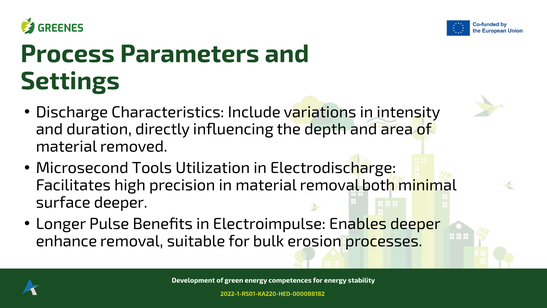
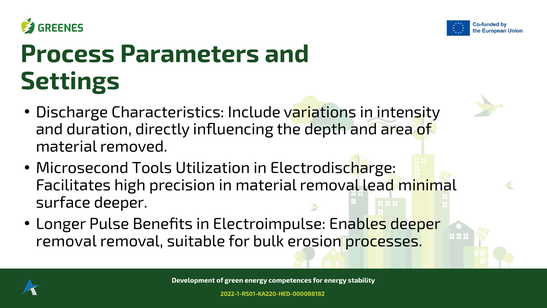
both: both -> lead
enhance at (66, 241): enhance -> removal
